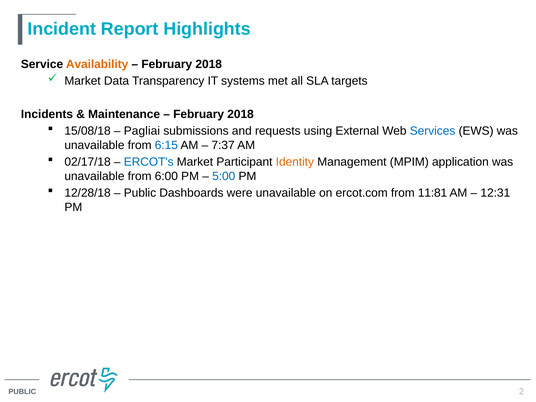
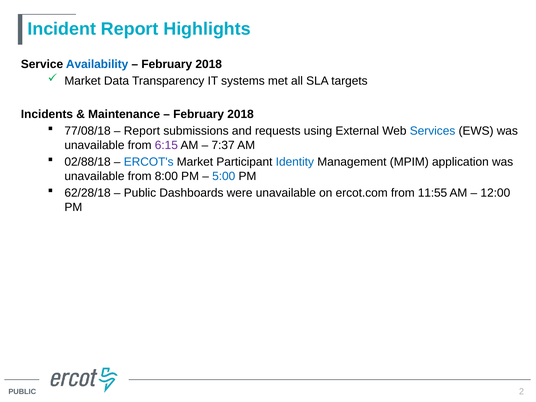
Availability colour: orange -> blue
15/08/18: 15/08/18 -> 77/08/18
Pagliai at (142, 131): Pagliai -> Report
6:15 colour: blue -> purple
02/17/18: 02/17/18 -> 02/88/18
Identity colour: orange -> blue
6:00: 6:00 -> 8:00
12/28/18: 12/28/18 -> 62/28/18
11:81: 11:81 -> 11:55
12:31: 12:31 -> 12:00
